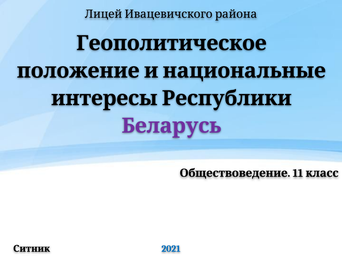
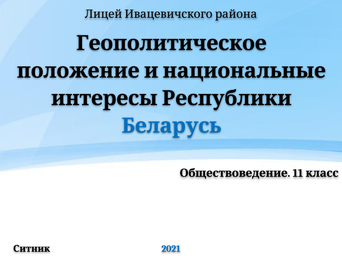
Беларусь colour: purple -> blue
